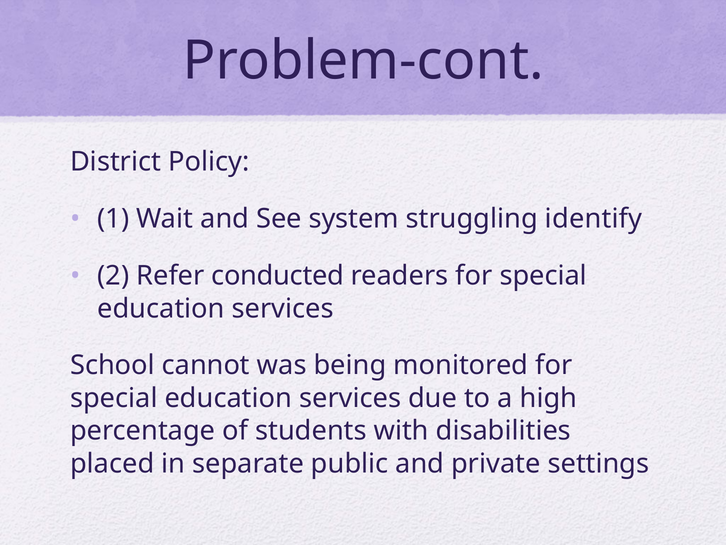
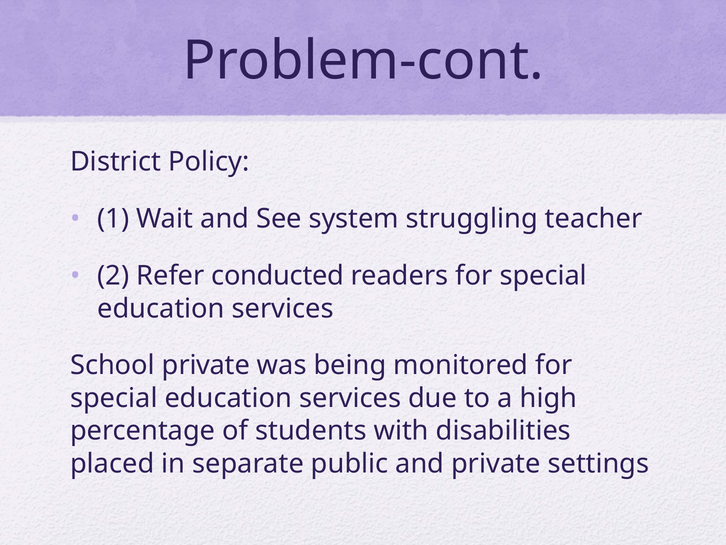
identify: identify -> teacher
School cannot: cannot -> private
